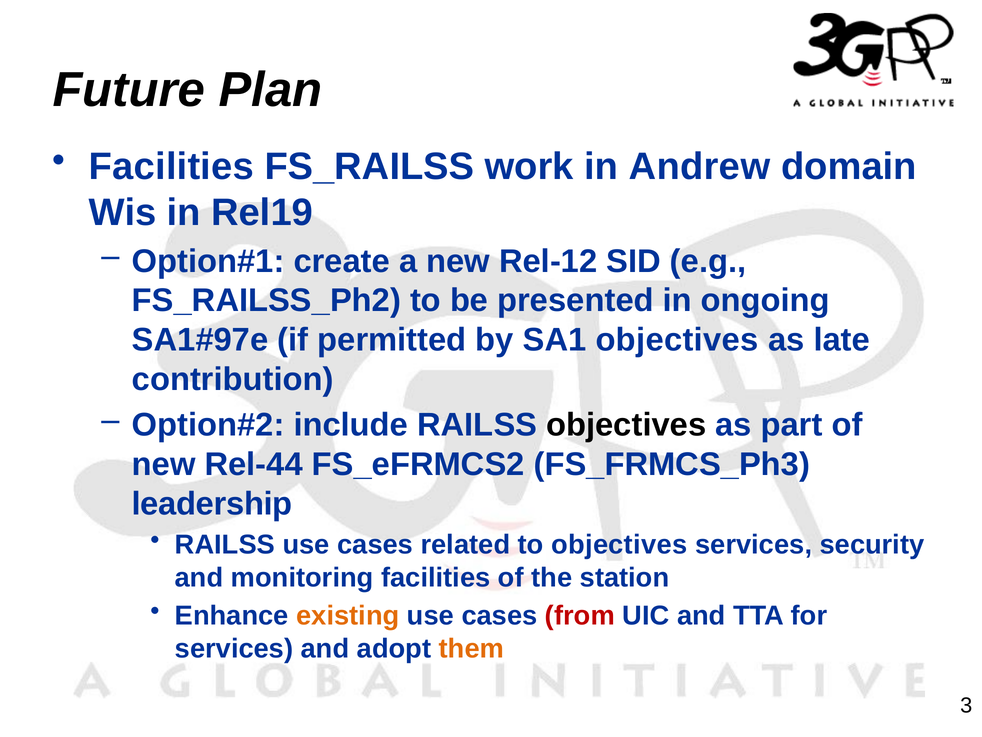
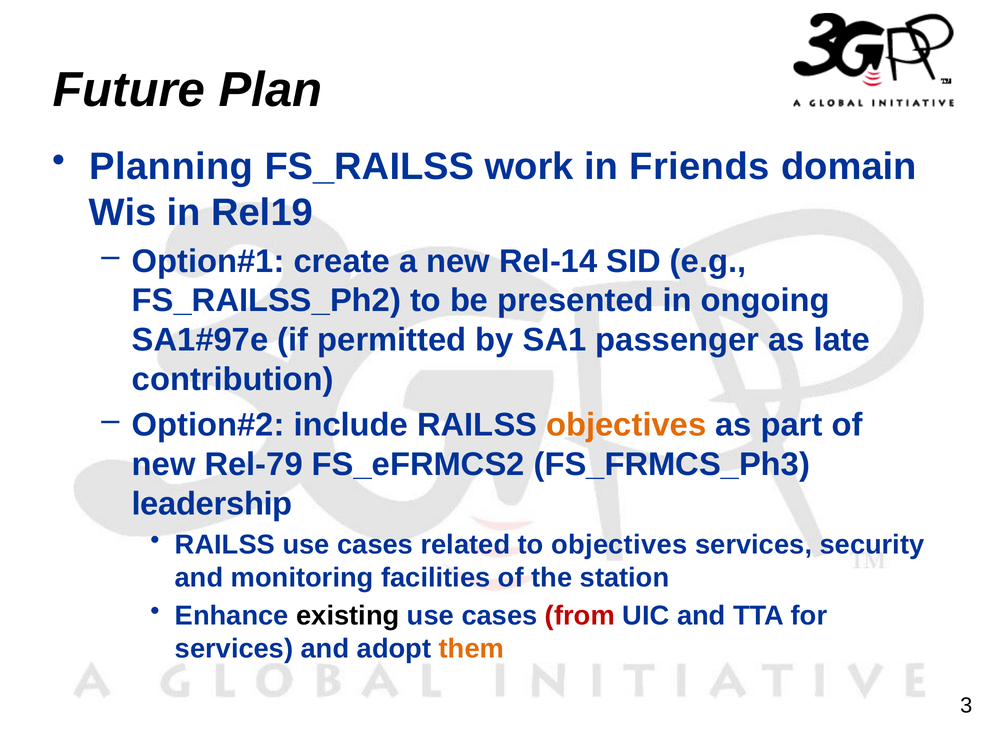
Facilities at (171, 167): Facilities -> Planning
Andrew: Andrew -> Friends
Rel-12: Rel-12 -> Rel-14
SA1 objectives: objectives -> passenger
objectives at (626, 425) colour: black -> orange
Rel-44: Rel-44 -> Rel-79
existing colour: orange -> black
